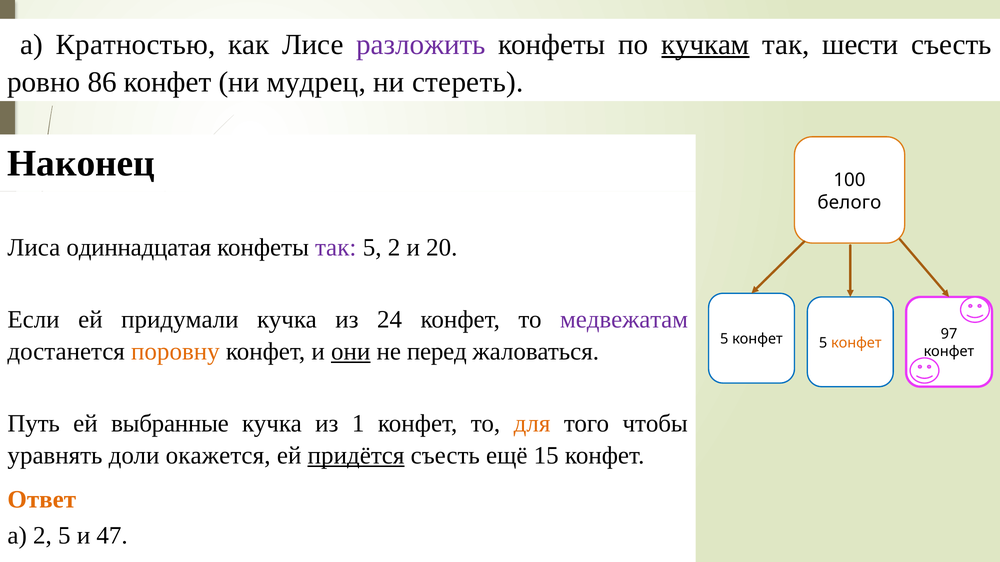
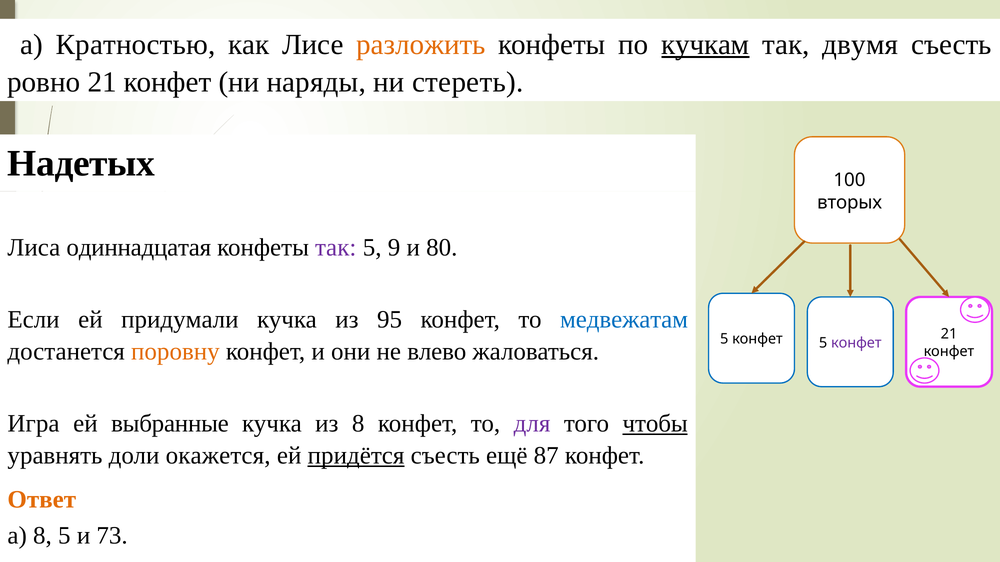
разложить colour: purple -> orange
шести: шести -> двумя
ровно 86: 86 -> 21
мудрец: мудрец -> наряды
Наконец: Наконец -> Надетых
белого: белого -> вторых
5 2: 2 -> 9
20: 20 -> 80
24: 24 -> 95
медвежатам colour: purple -> blue
конфет 97: 97 -> 21
конфет at (856, 343) colour: orange -> purple
они underline: present -> none
перед: перед -> влево
Путь: Путь -> Игра
из 1: 1 -> 8
для colour: orange -> purple
чтобы underline: none -> present
15: 15 -> 87
а 2: 2 -> 8
47: 47 -> 73
